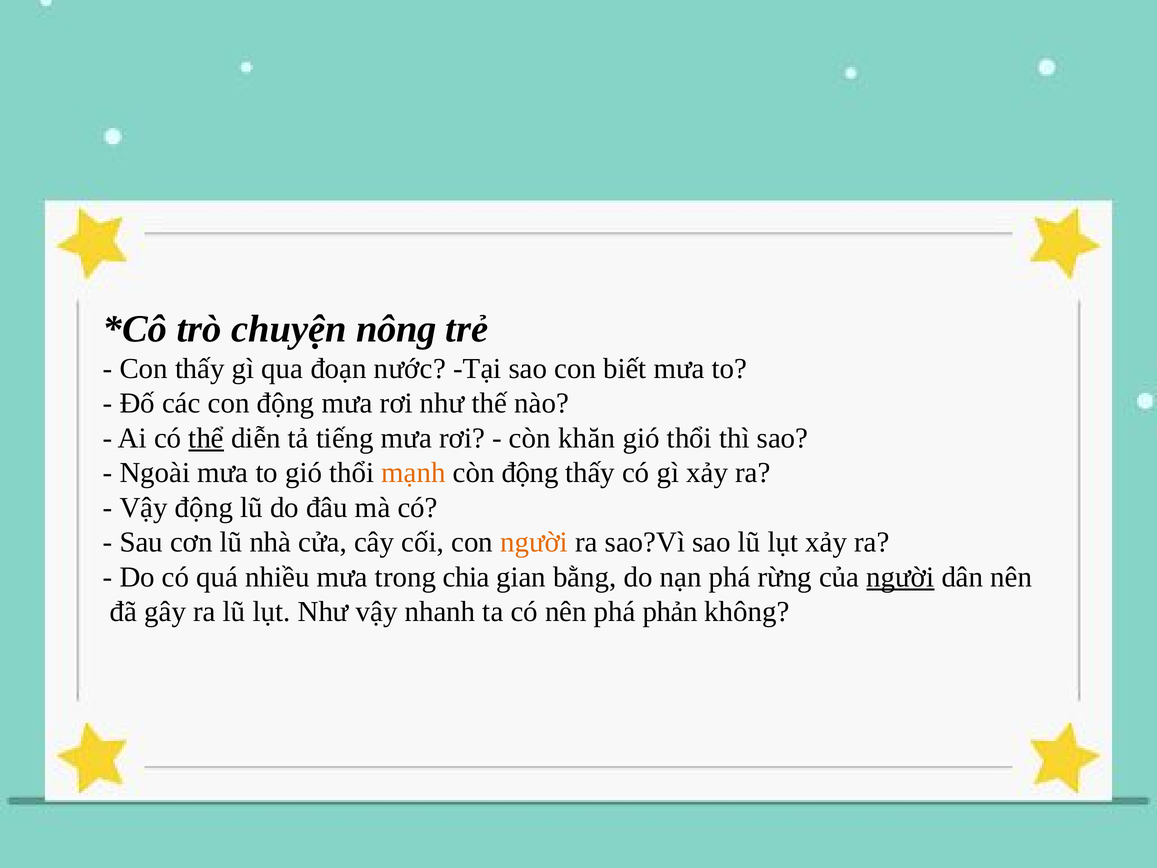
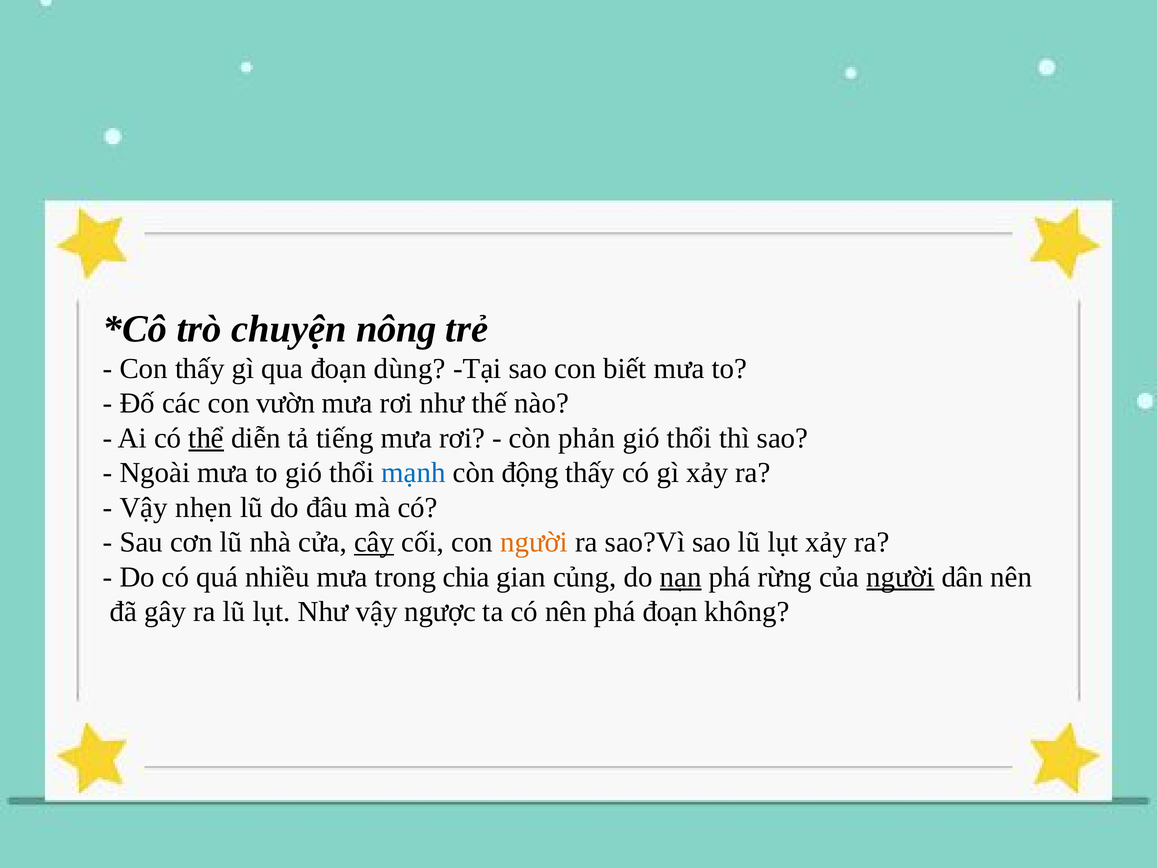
nước: nước -> dùng
con động: động -> vườn
khăn: khăn -> phản
mạnh colour: orange -> blue
Vậy động: động -> nhẹn
cây underline: none -> present
bằng: bằng -> củng
nạn underline: none -> present
nhanh: nhanh -> ngược
phá phản: phản -> đoạn
